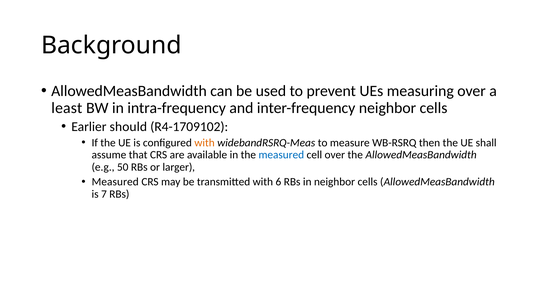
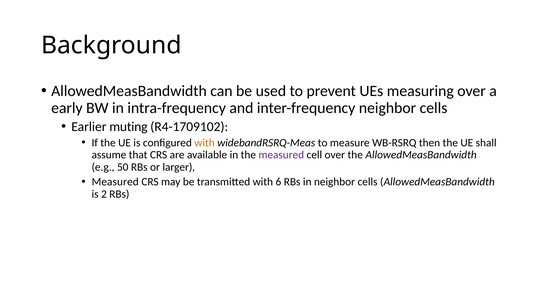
least: least -> early
should: should -> muting
measured at (281, 155) colour: blue -> purple
7: 7 -> 2
